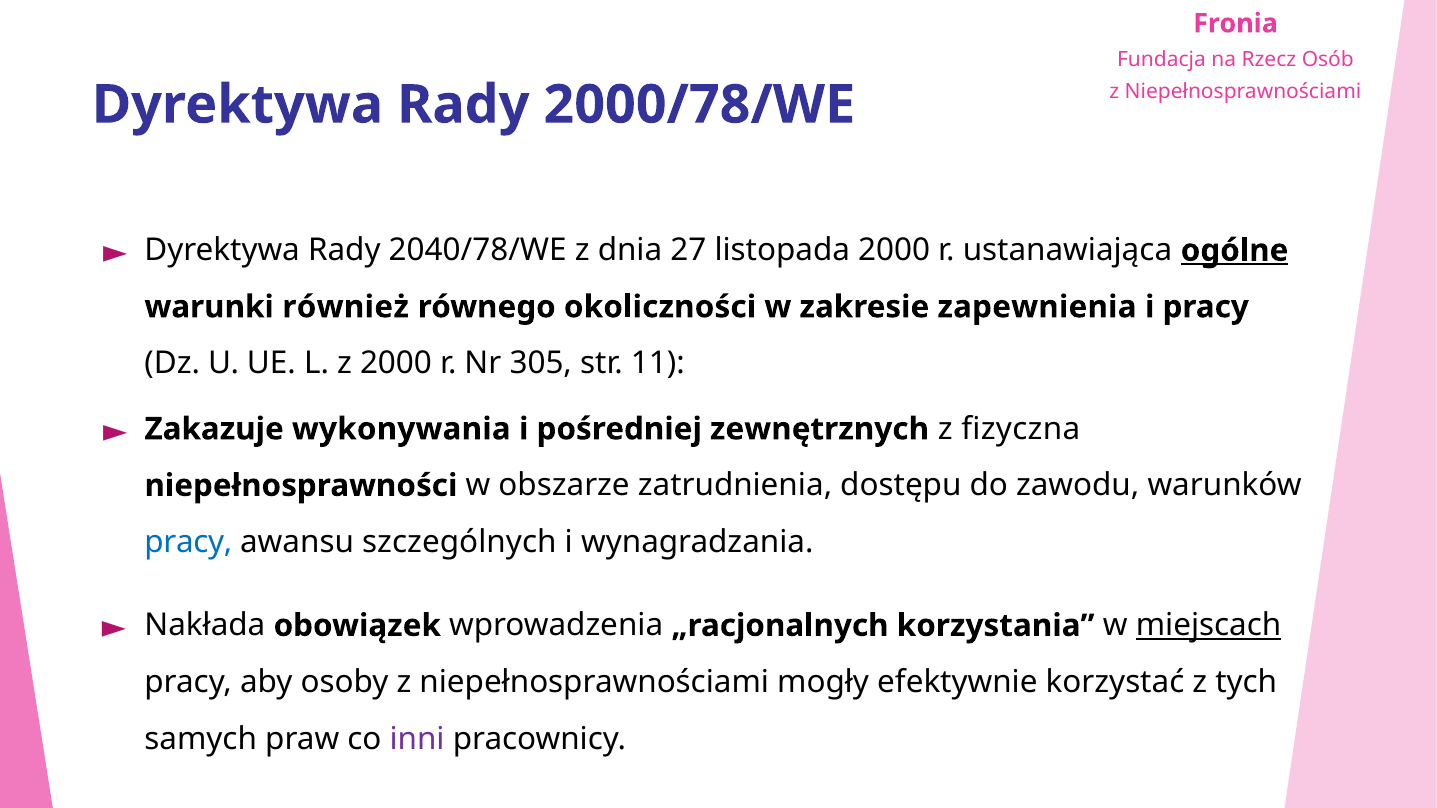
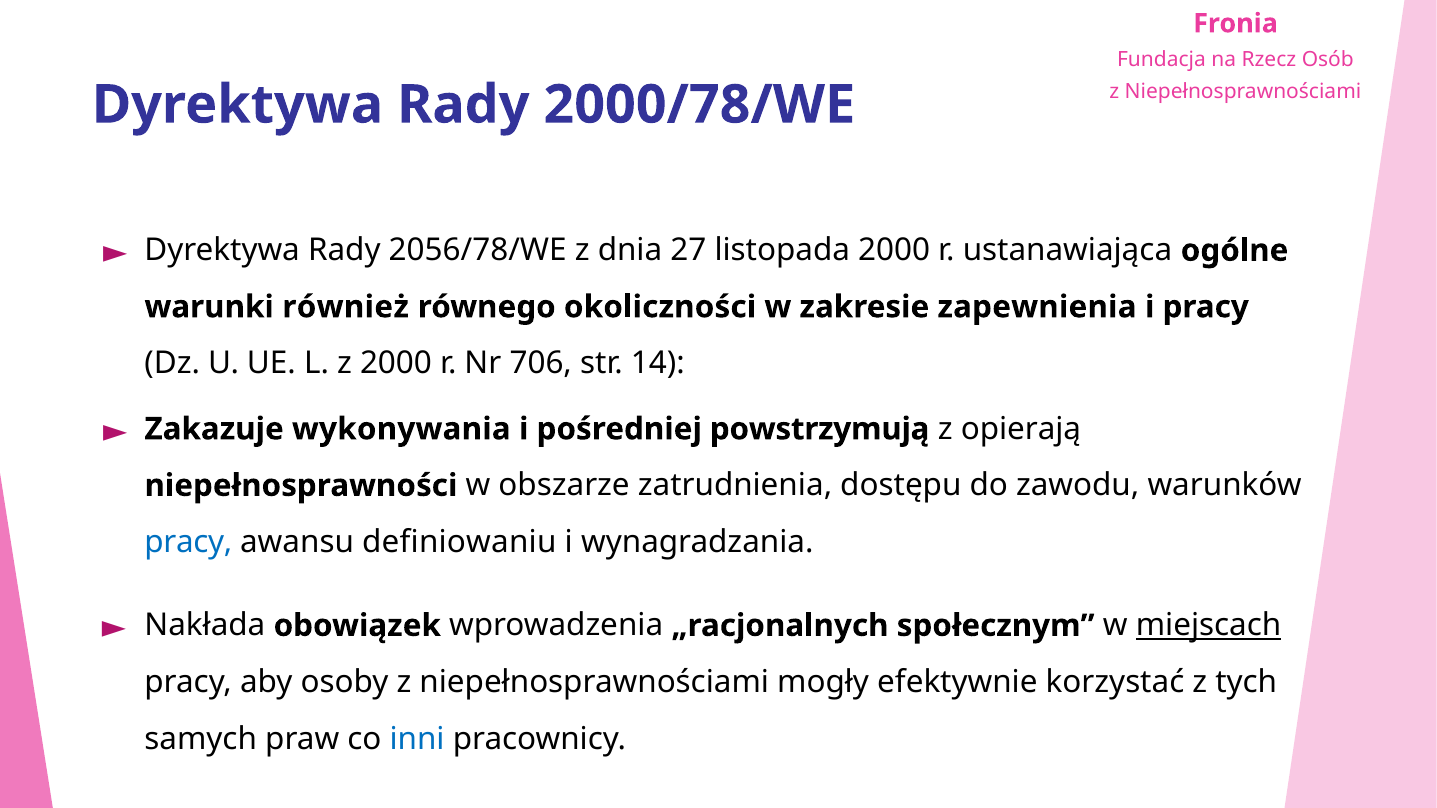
2040/78/WE: 2040/78/WE -> 2056/78/WE
ogólne underline: present -> none
305: 305 -> 706
11: 11 -> 14
zewnętrznych: zewnętrznych -> powstrzymują
fizyczna: fizyczna -> opierają
szczególnych: szczególnych -> definiowaniu
korzystania: korzystania -> społecznym
inni colour: purple -> blue
